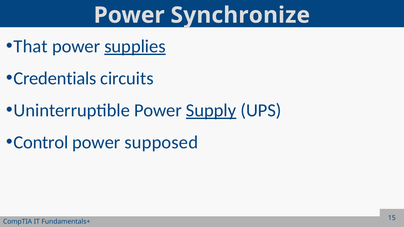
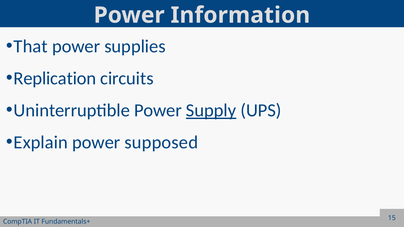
Synchronize: Synchronize -> Information
supplies underline: present -> none
Credentials: Credentials -> Replication
Control: Control -> Explain
